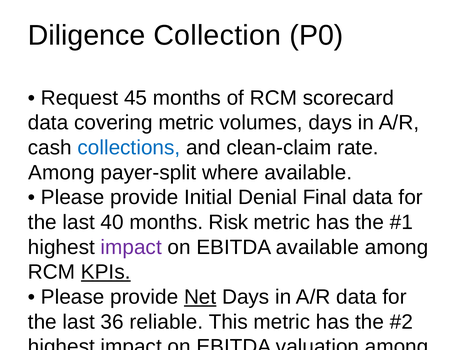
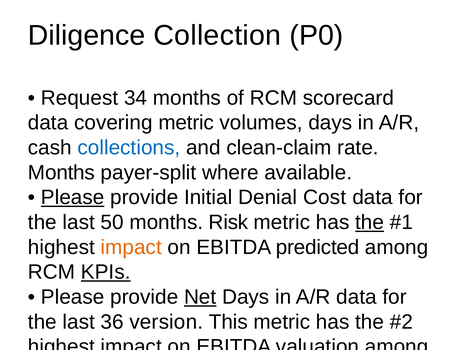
45: 45 -> 34
Among at (61, 173): Among -> Months
Please at (73, 198) underline: none -> present
Denial Final: Final -> Cost
40: 40 -> 50
the at (370, 222) underline: none -> present
impact at (131, 247) colour: purple -> orange
EBITDA available: available -> predicted
reliable: reliable -> version
